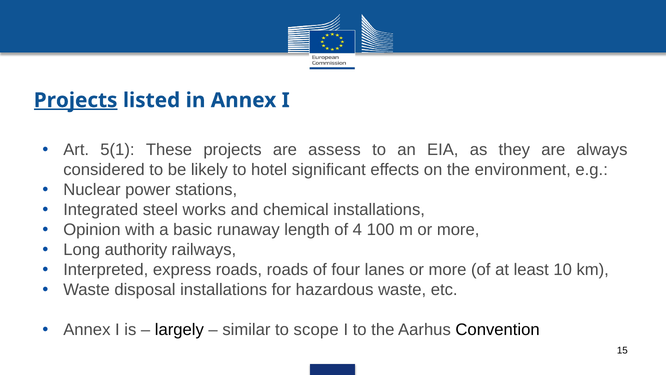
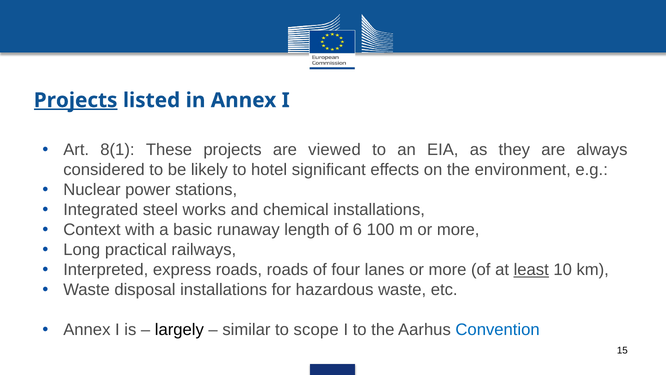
5(1: 5(1 -> 8(1
assess: assess -> viewed
Opinion: Opinion -> Context
4: 4 -> 6
authority: authority -> practical
least underline: none -> present
Convention colour: black -> blue
